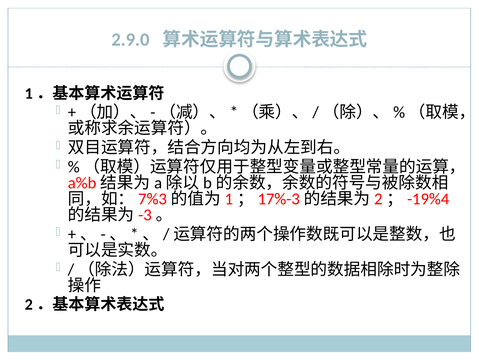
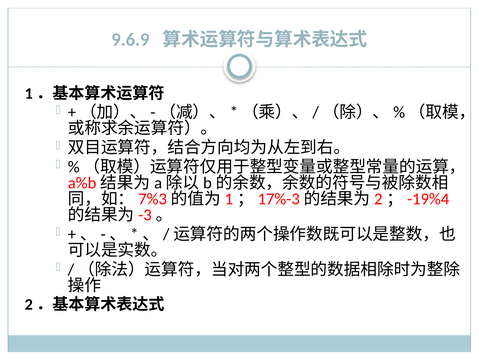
2.9.0: 2.9.0 -> 9.6.9
